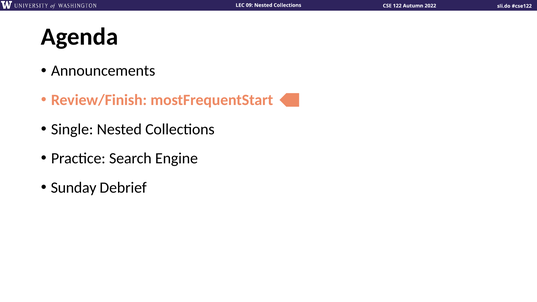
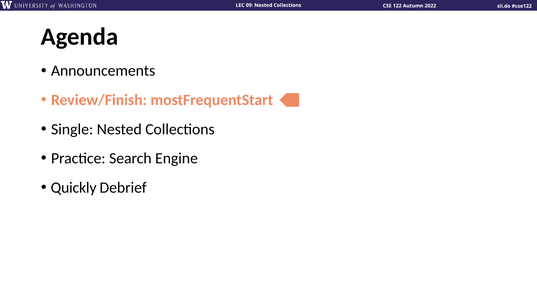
Sunday: Sunday -> Quickly
